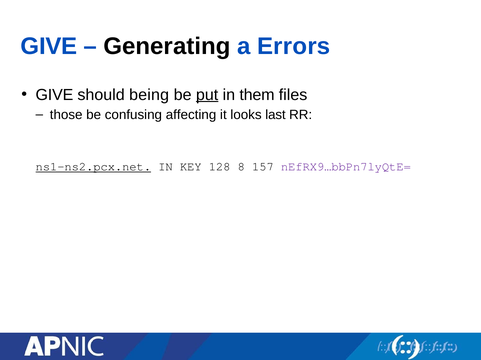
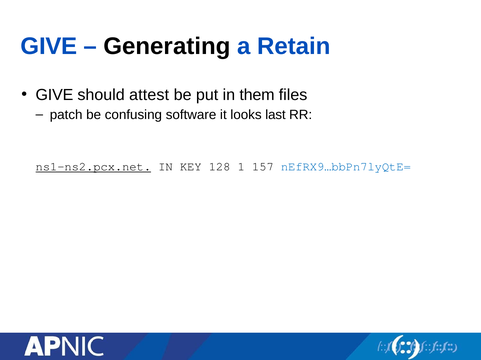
Errors: Errors -> Retain
being: being -> attest
put underline: present -> none
those: those -> patch
affecting: affecting -> software
8: 8 -> 1
nEfRX9…bbPn7lyQtE= colour: purple -> blue
